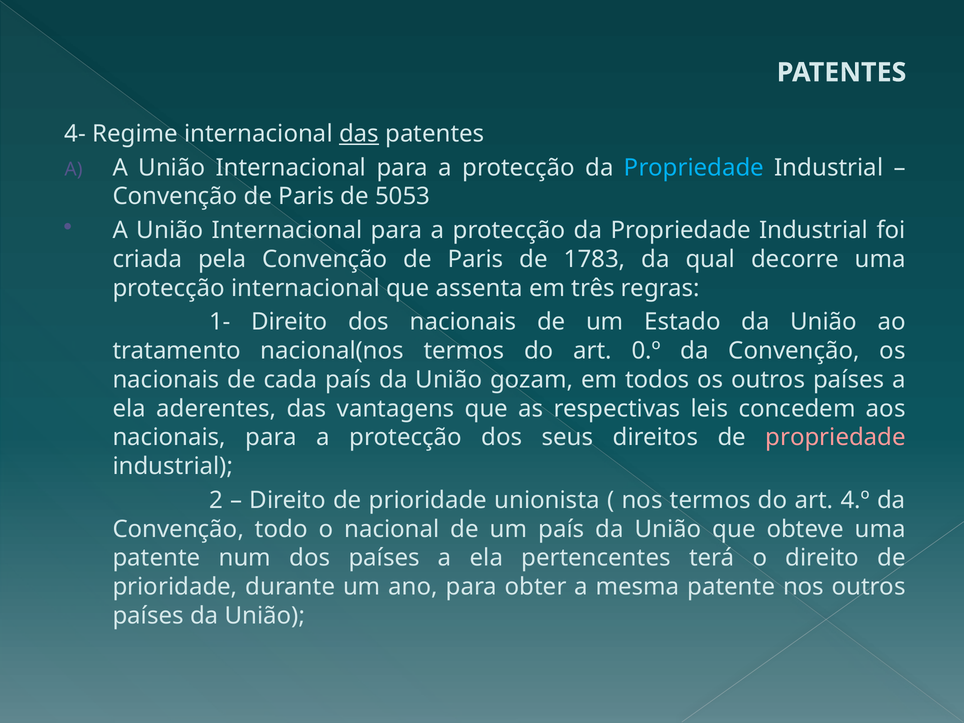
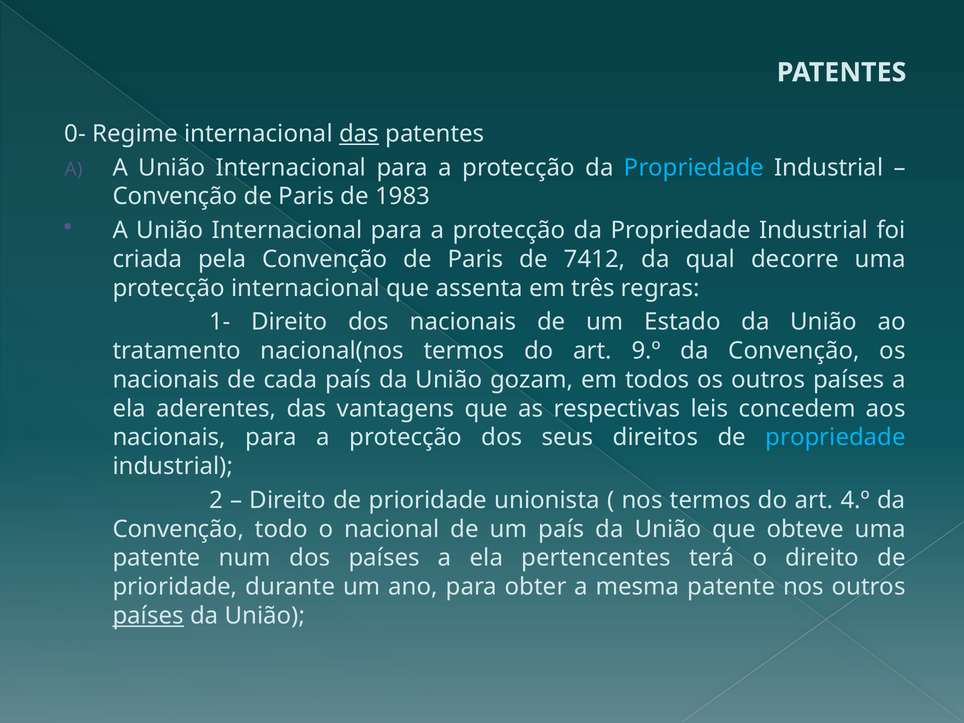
4-: 4- -> 0-
5053: 5053 -> 1983
1783: 1783 -> 7412
0.º: 0.º -> 9.º
propriedade at (836, 438) colour: pink -> light blue
países at (148, 616) underline: none -> present
